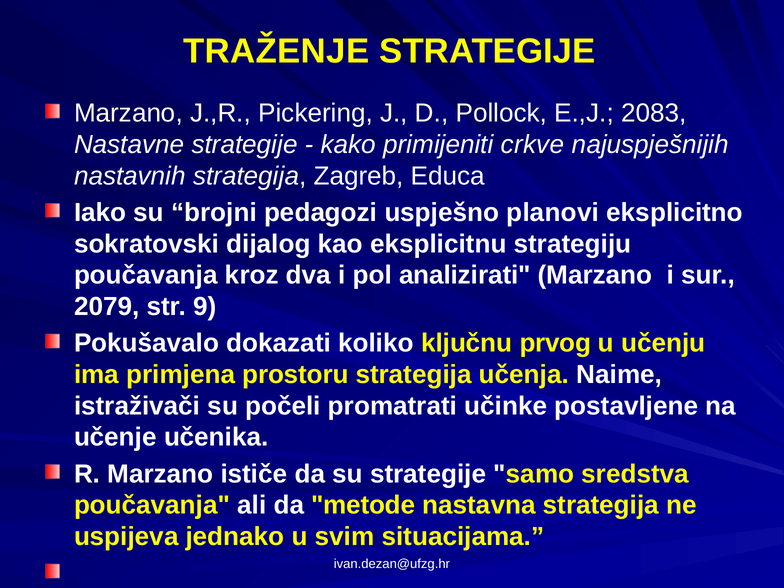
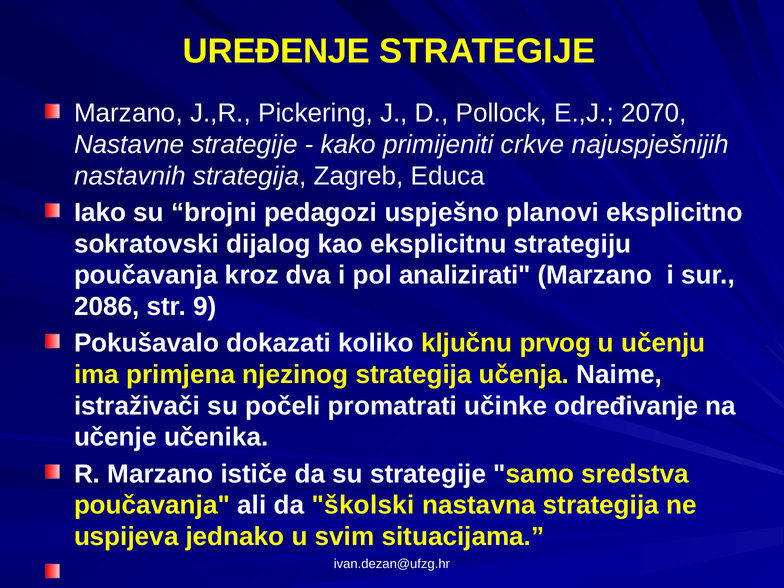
TRAŽENJE: TRAŽENJE -> UREĐENJE
2083: 2083 -> 2070
2079: 2079 -> 2086
prostoru: prostoru -> njezinog
postavljene: postavljene -> određivanje
metode: metode -> školski
